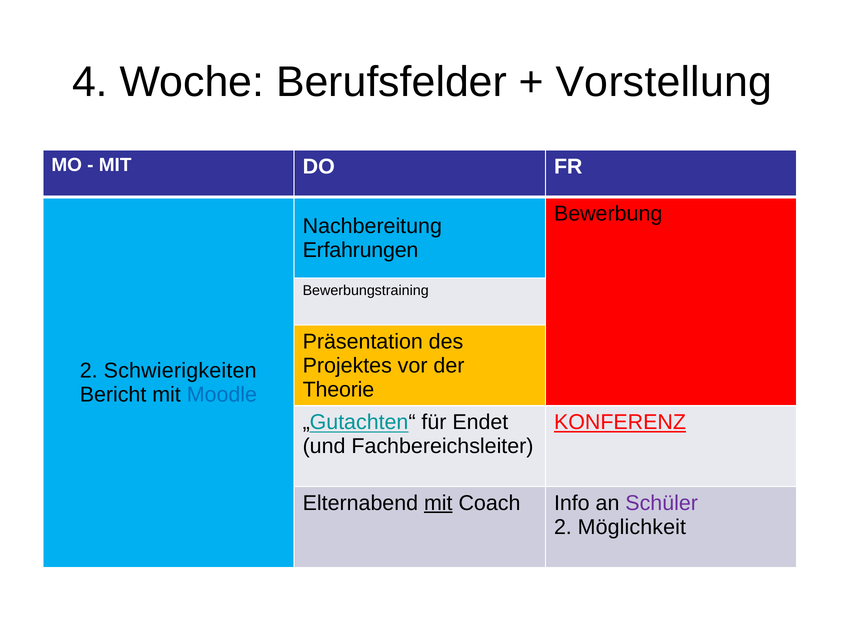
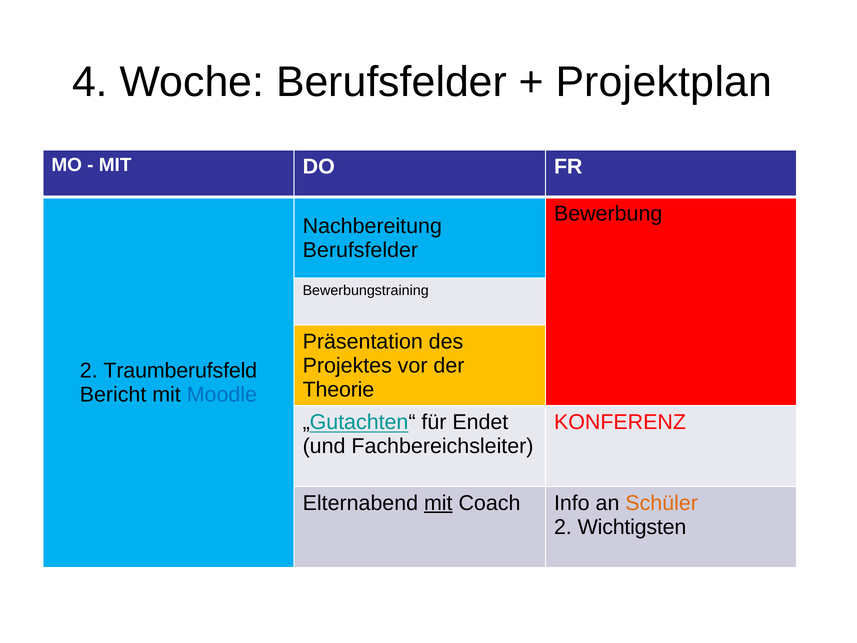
Vorstellung: Vorstellung -> Projektplan
Erfahrungen at (361, 250): Erfahrungen -> Berufsfelder
Schwierigkeiten: Schwierigkeiten -> Traumberufsfeld
KONFERENZ underline: present -> none
Schüler colour: purple -> orange
Möglichkeit: Möglichkeit -> Wichtigsten
